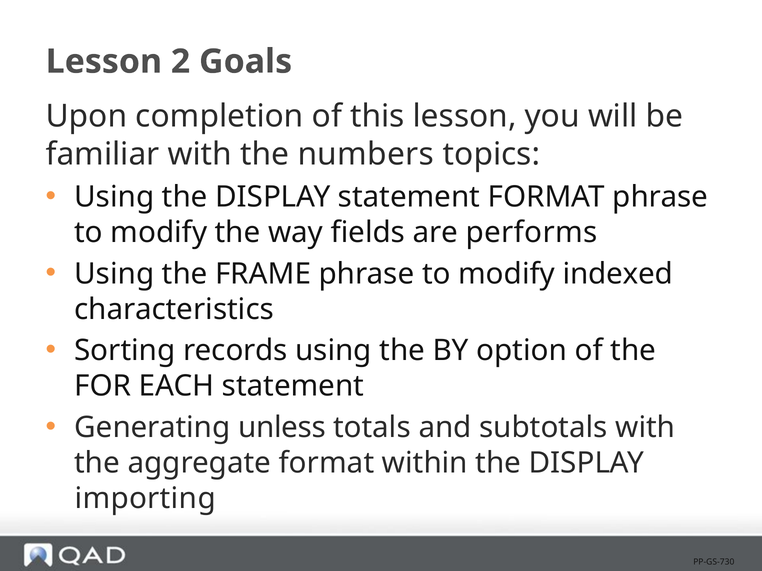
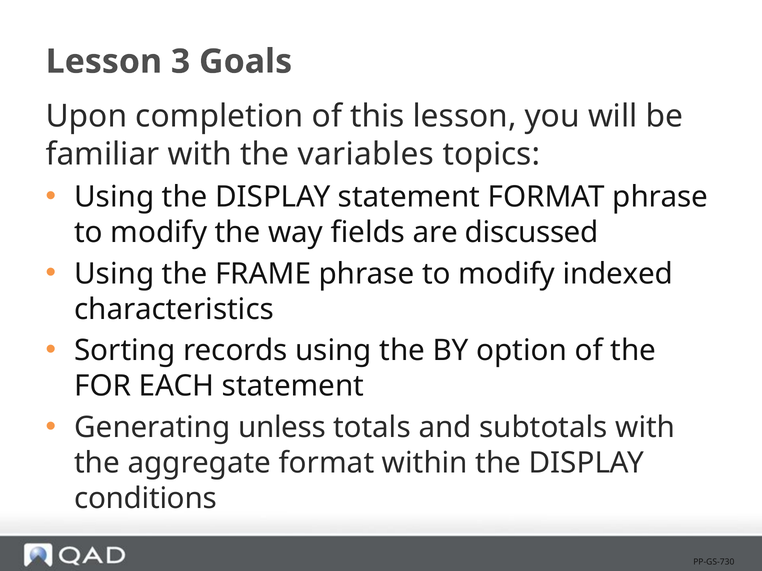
2: 2 -> 3
numbers: numbers -> variables
performs: performs -> discussed
importing: importing -> conditions
